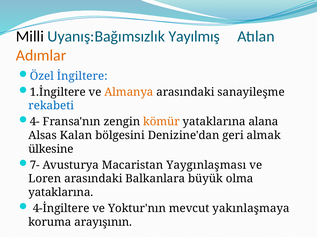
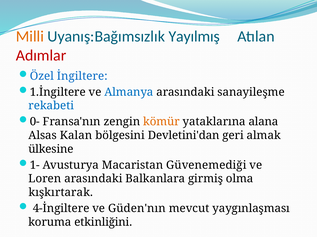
Milli colour: black -> orange
Adımlar colour: orange -> red
Almanya colour: orange -> blue
4-: 4- -> 0-
Denizine'dan: Denizine'dan -> Devletini'dan
7-: 7- -> 1-
Yaygınlaşması: Yaygınlaşması -> Güvenemediği
büyük: büyük -> girmiş
yataklarına at (61, 193): yataklarına -> kışkırtarak
Yoktur'nın: Yoktur'nın -> Güden'nın
yakınlaşmaya: yakınlaşmaya -> yaygınlaşması
arayışının: arayışının -> etkinliğini
